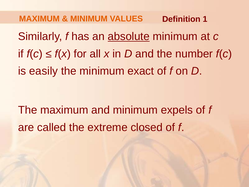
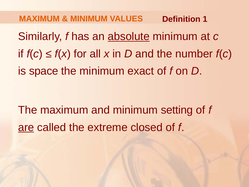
easily: easily -> space
expels: expels -> setting
are underline: none -> present
